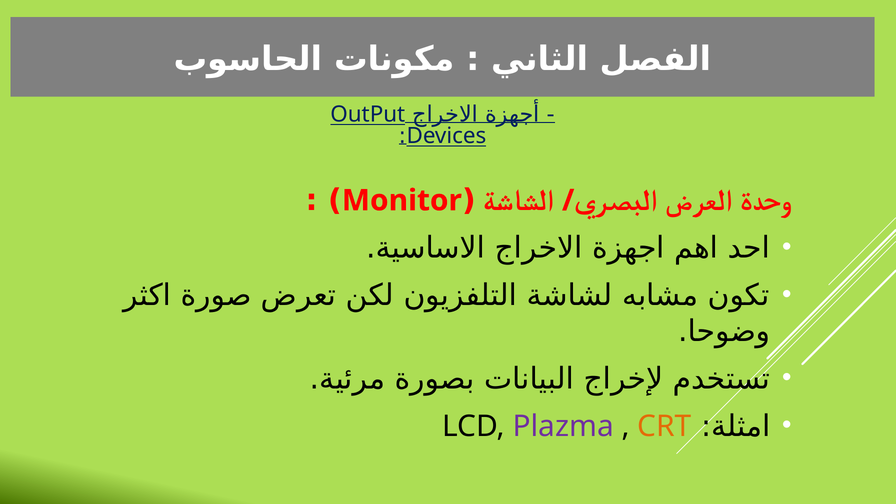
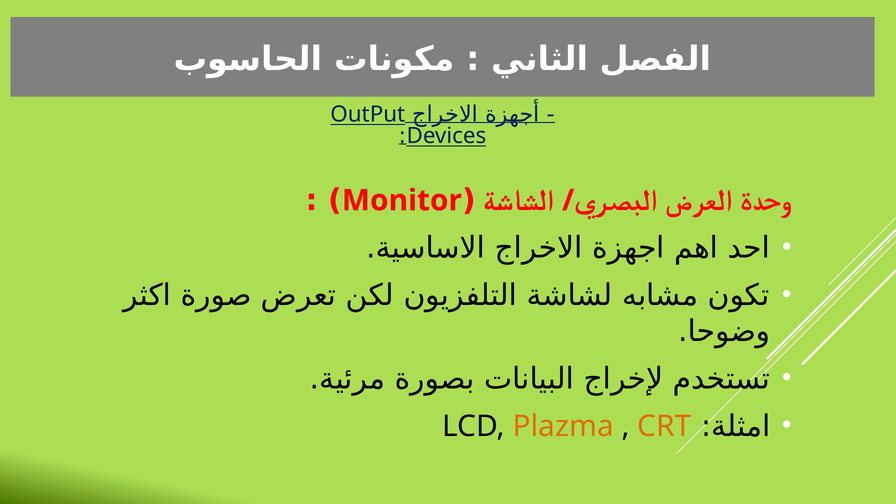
Plazma colour: purple -> orange
